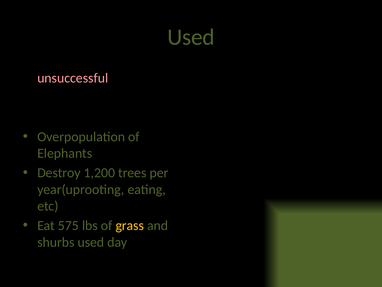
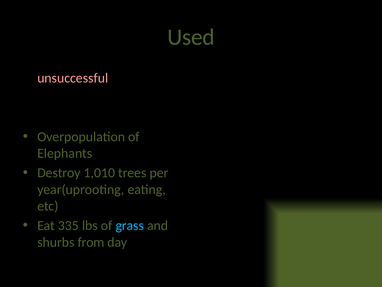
1,200: 1,200 -> 1,010
575: 575 -> 335
grass colour: yellow -> light blue
shurbs used: used -> from
